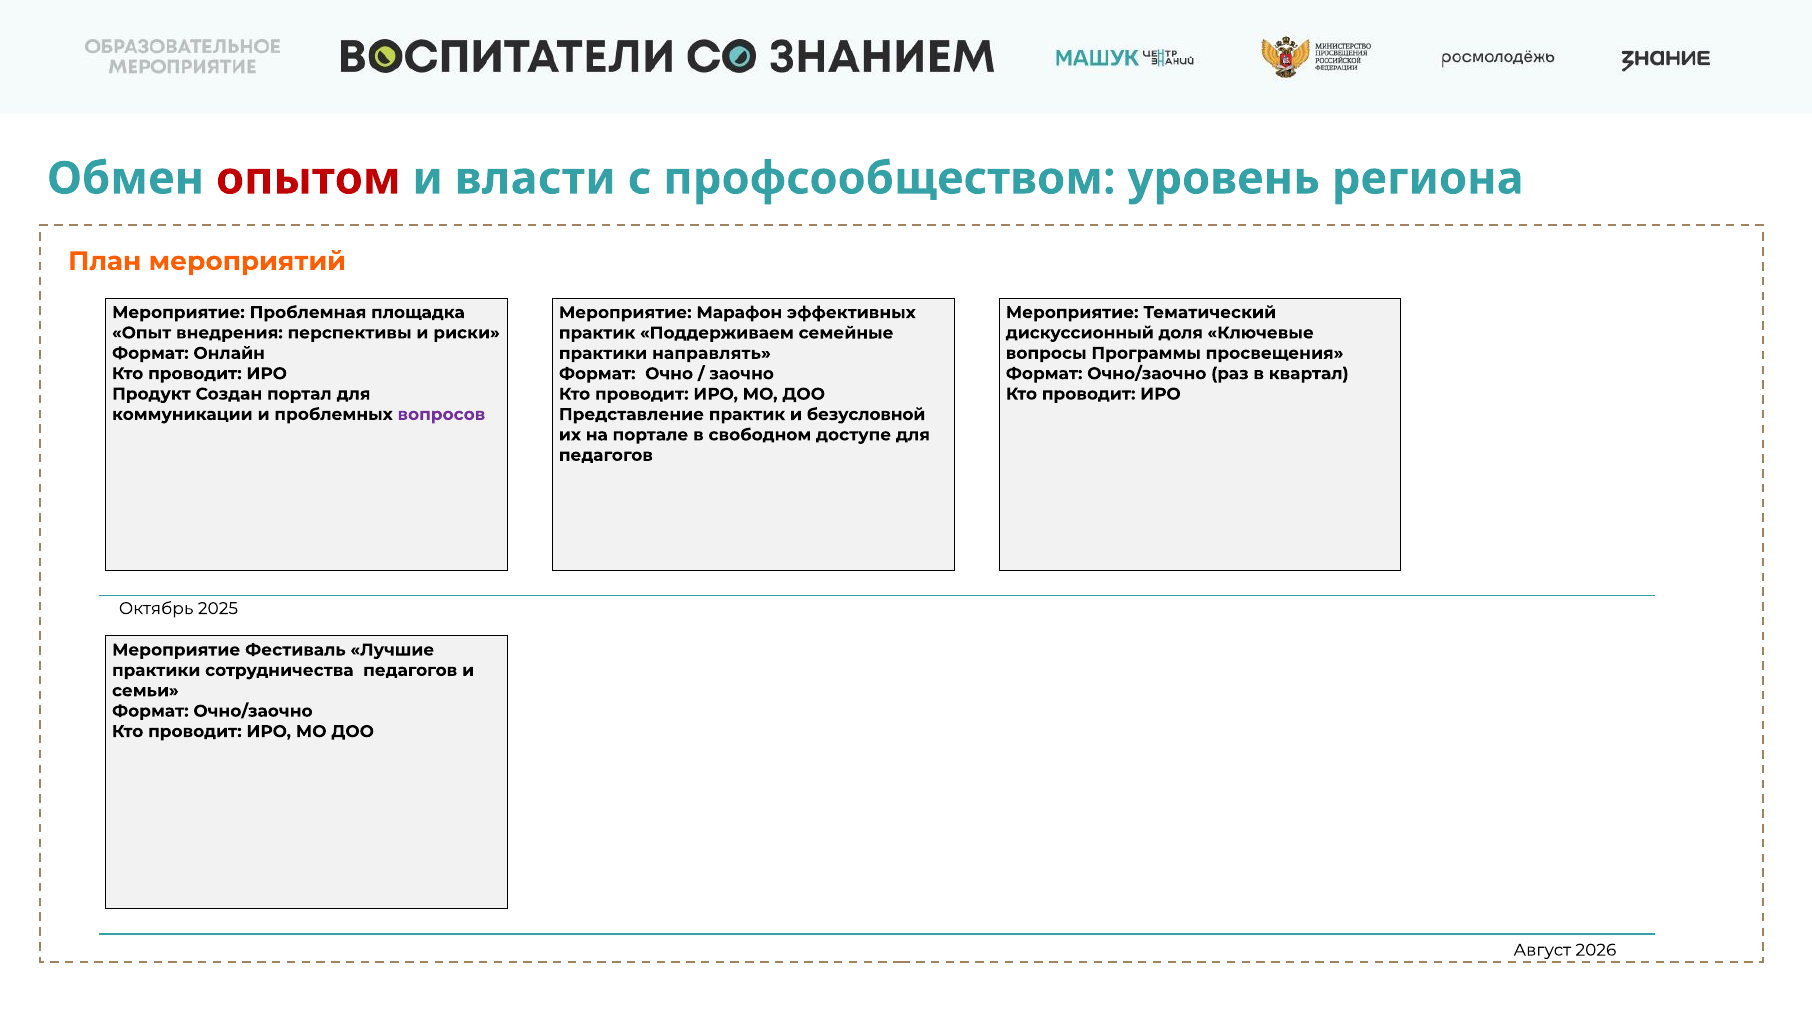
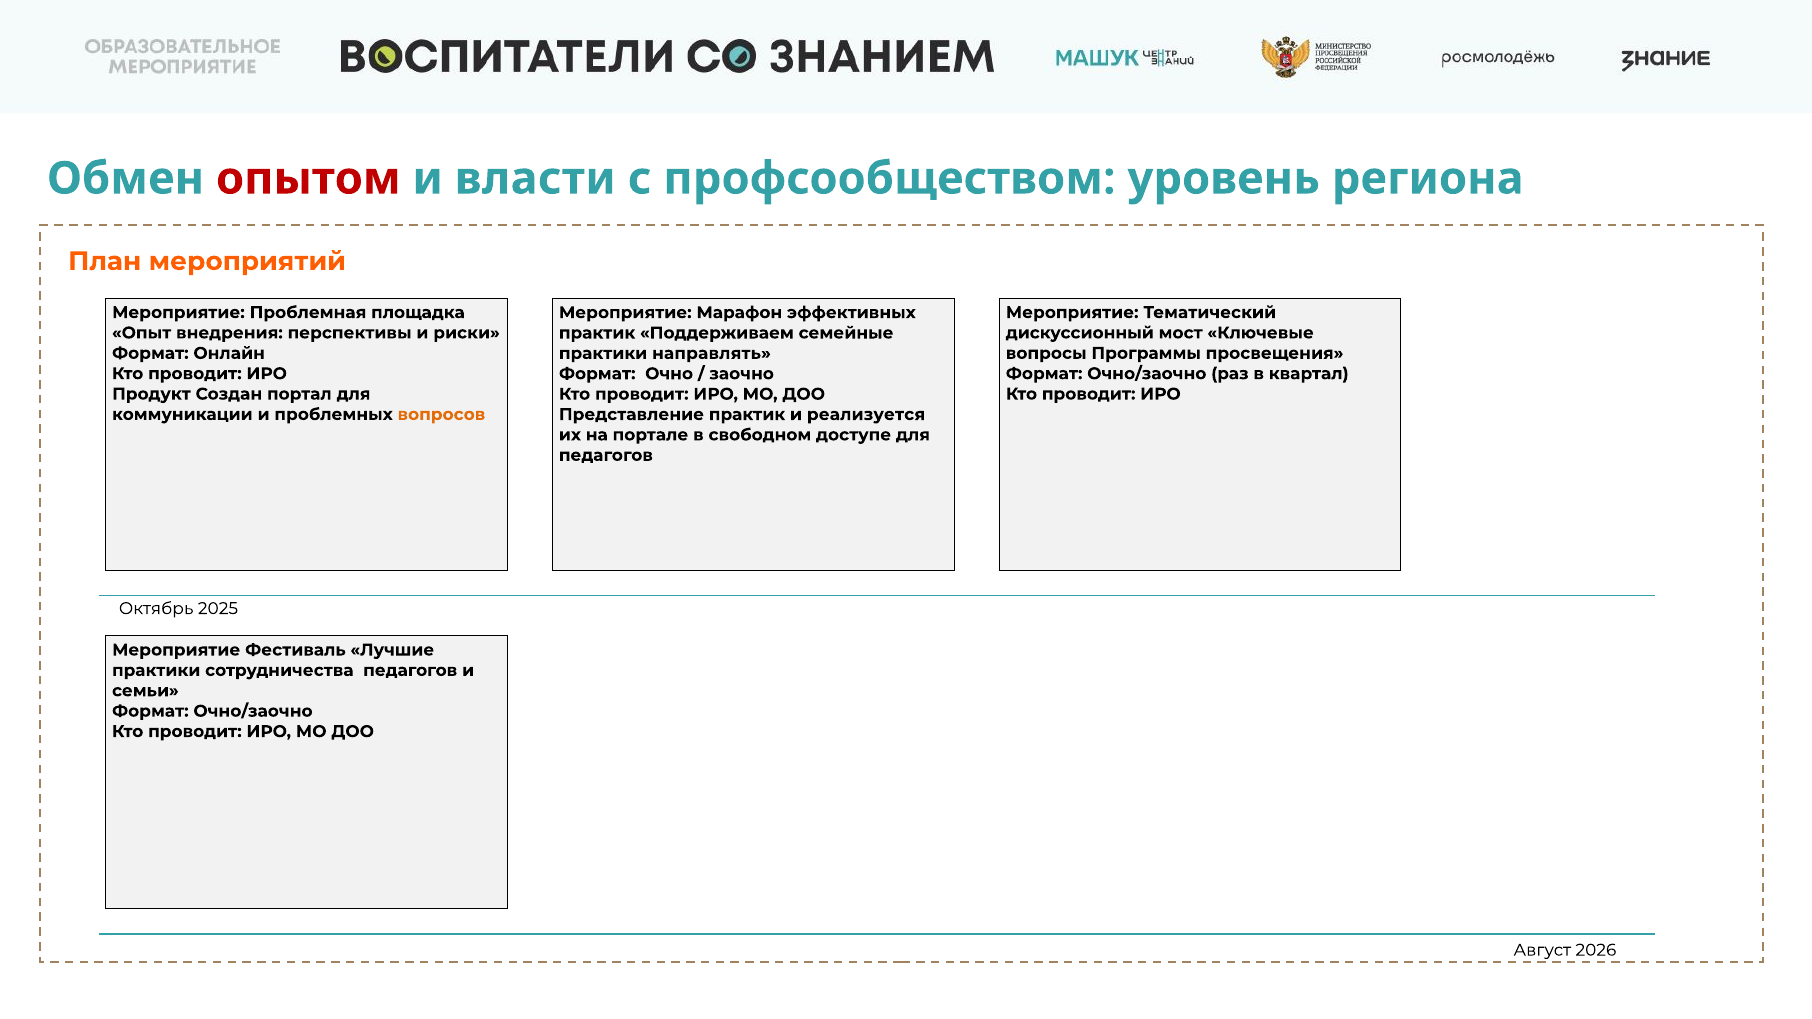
доля: доля -> мост
вопросов colour: purple -> orange
безусловной: безусловной -> реализуется
